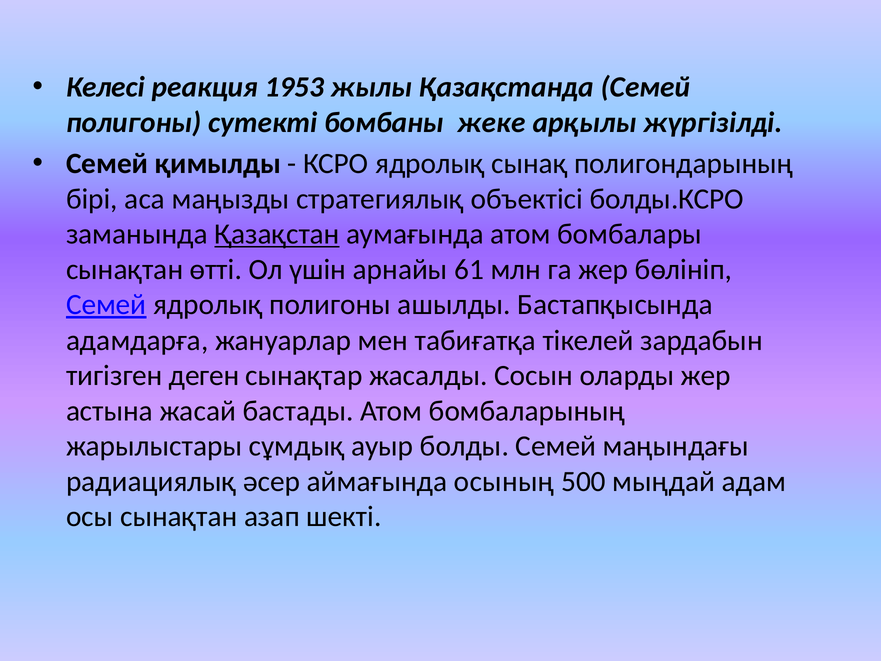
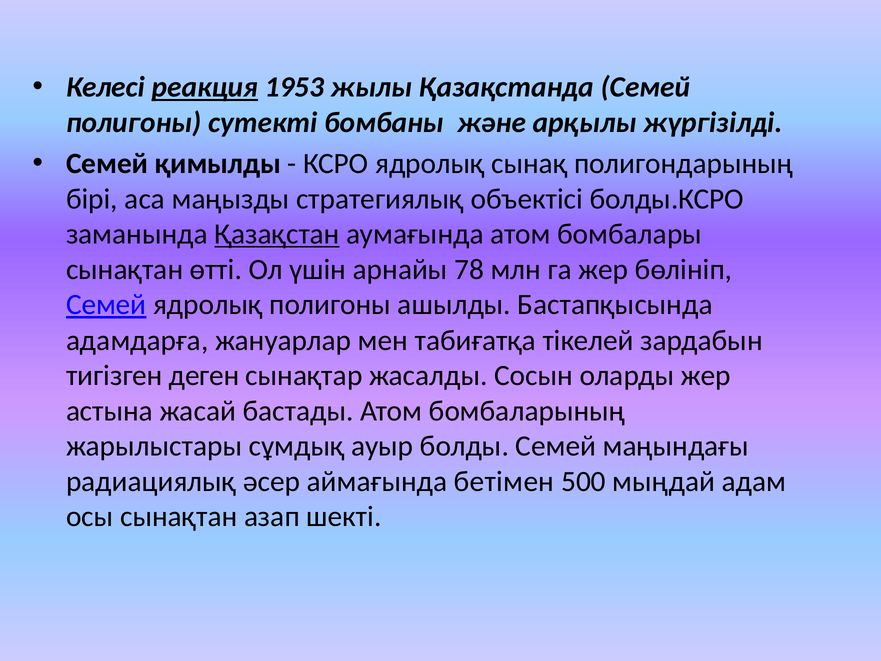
реакция underline: none -> present
жеке: жеке -> және
61: 61 -> 78
осының: осының -> бетімен
